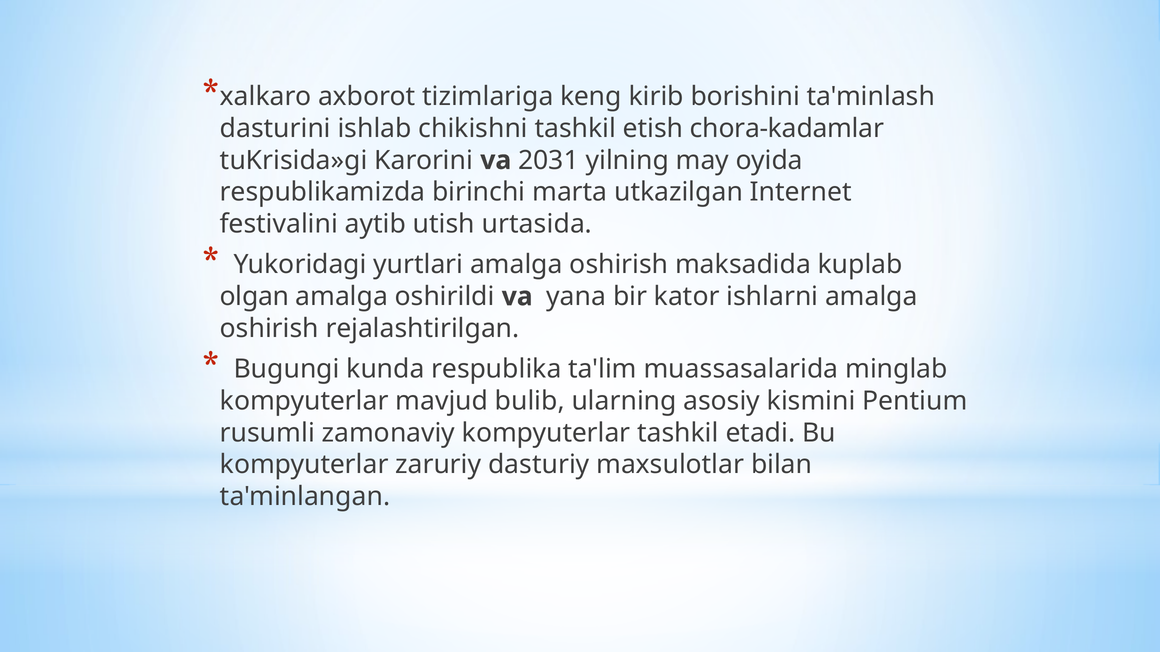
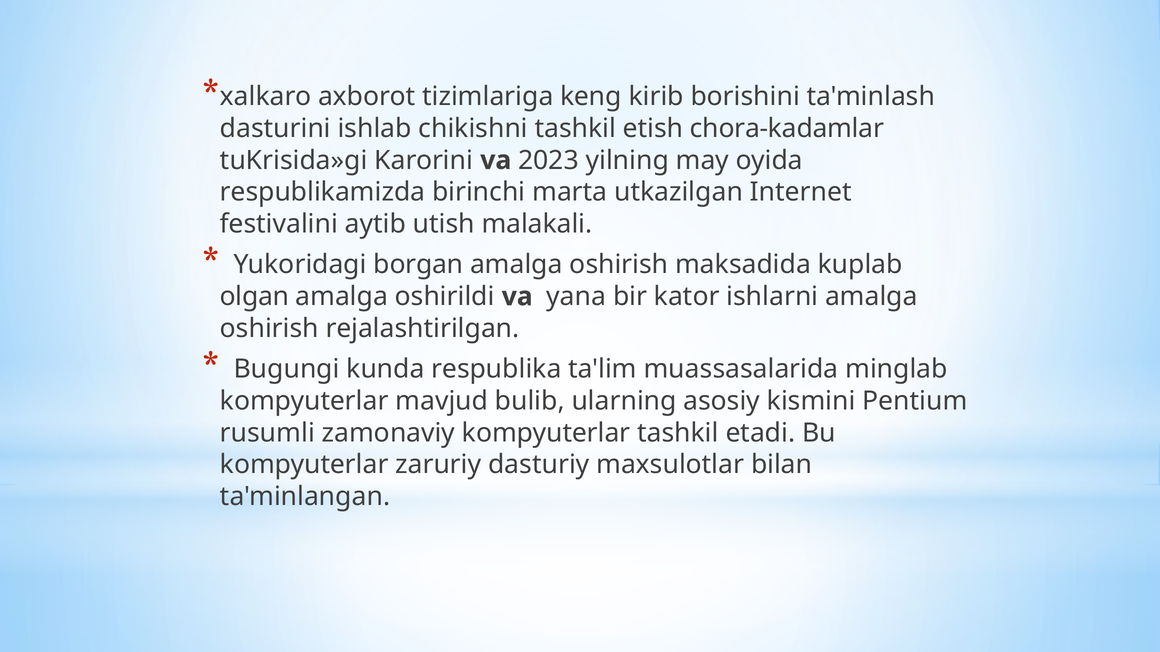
2031: 2031 -> 2023
urtasida: urtasida -> malakali
yurtlari: yurtlari -> borgan
